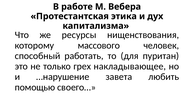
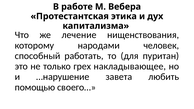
ресурсы: ресурсы -> лечение
массового: массового -> народами
